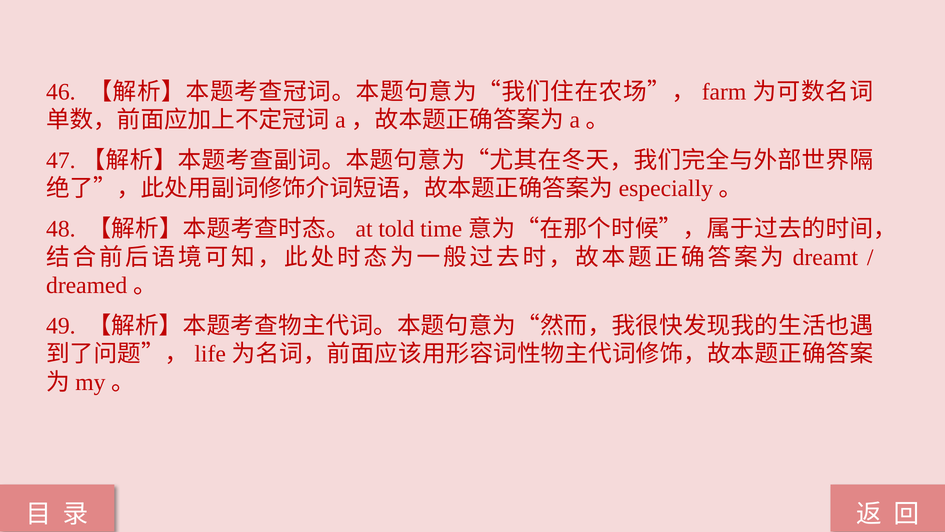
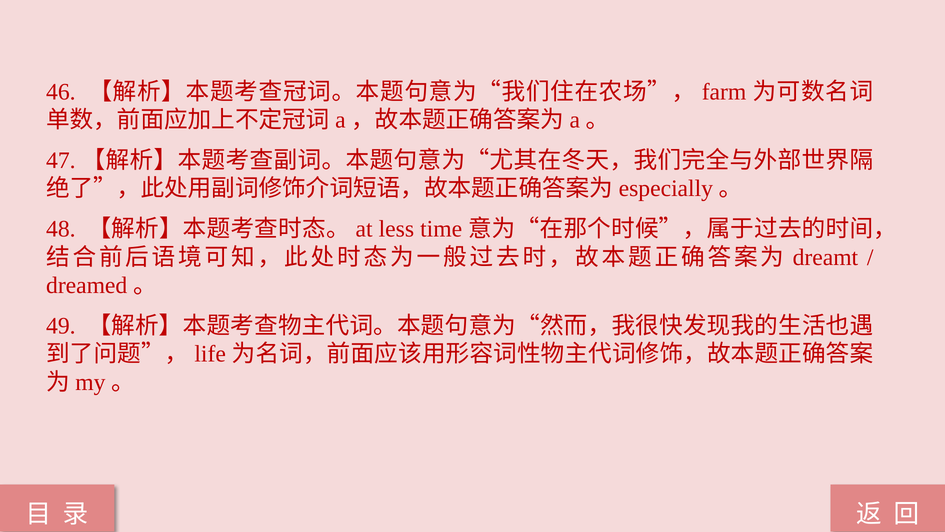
told: told -> less
